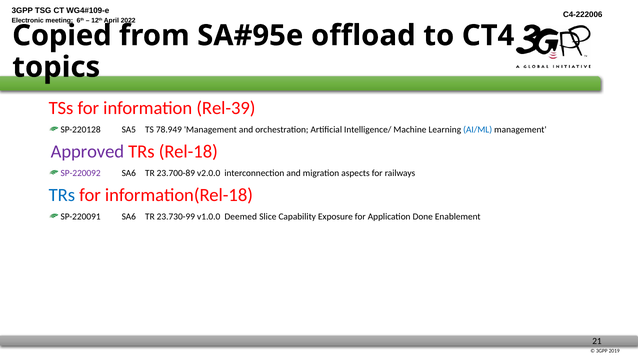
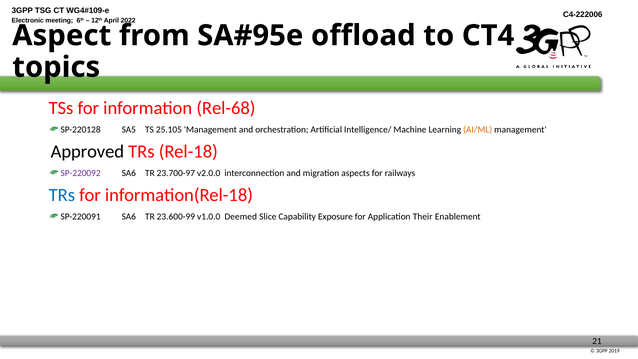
Copied: Copied -> Aspect
Rel-39: Rel-39 -> Rel-68
78.949: 78.949 -> 25.105
AI/ML colour: blue -> orange
Approved colour: purple -> black
23.700-89: 23.700-89 -> 23.700-97
23.730-99: 23.730-99 -> 23.600-99
Done: Done -> Their
